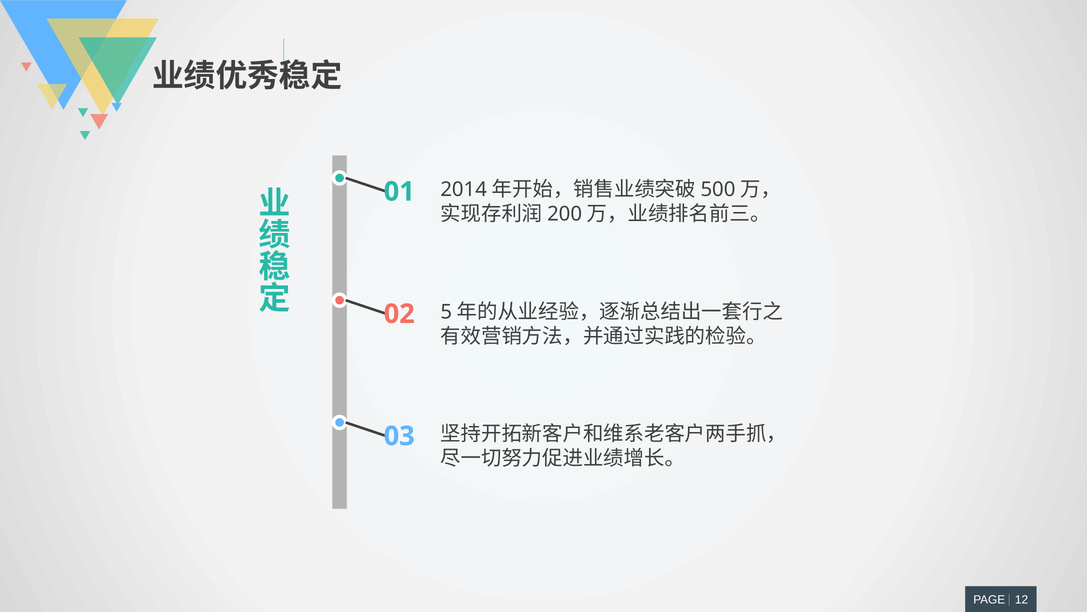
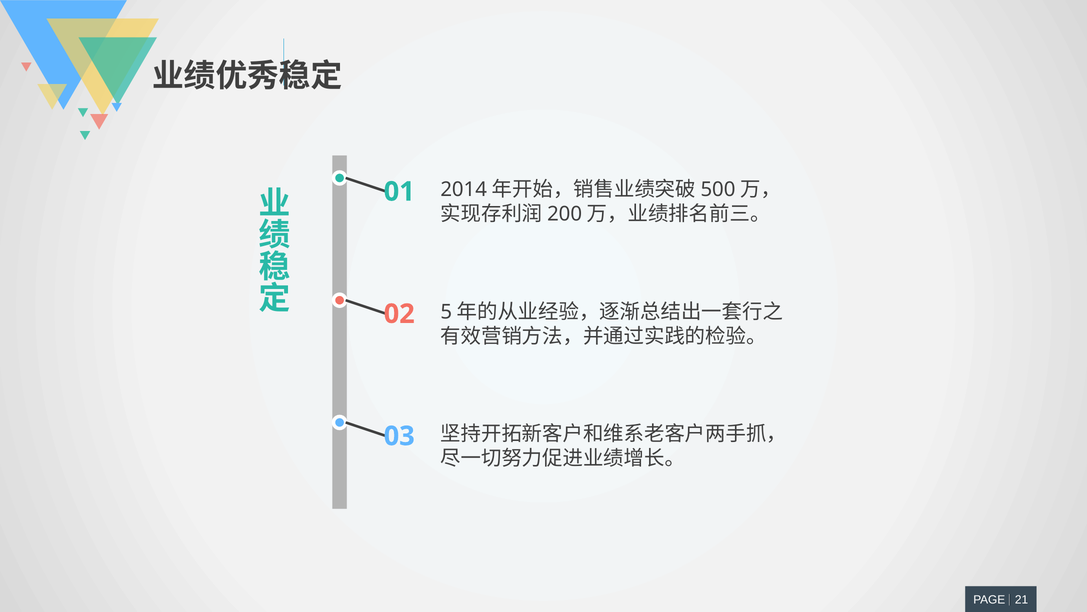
12: 12 -> 21
